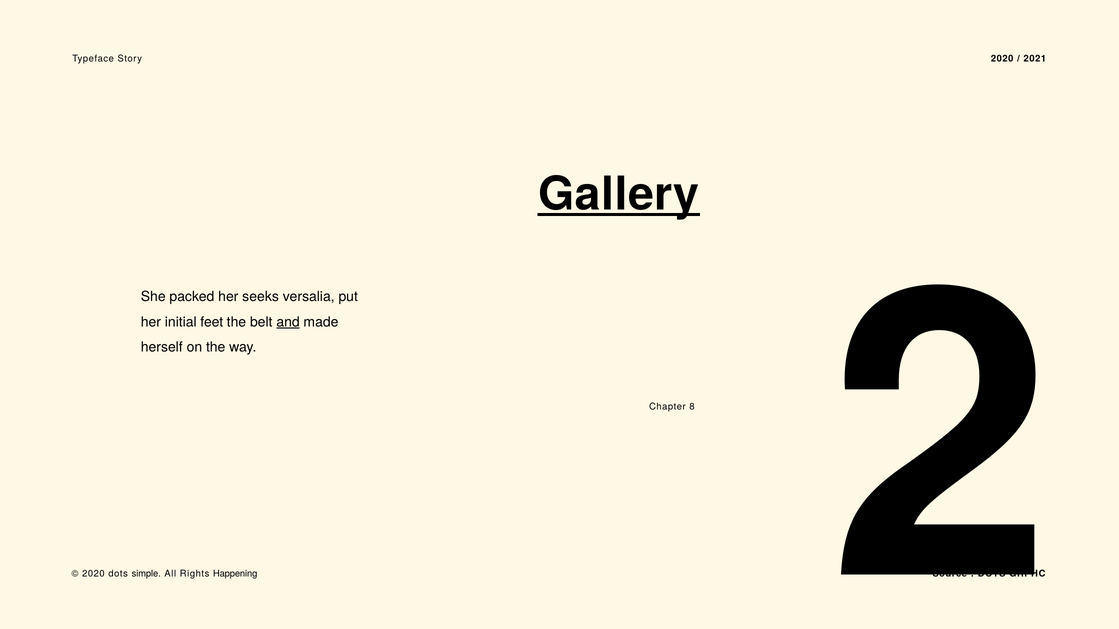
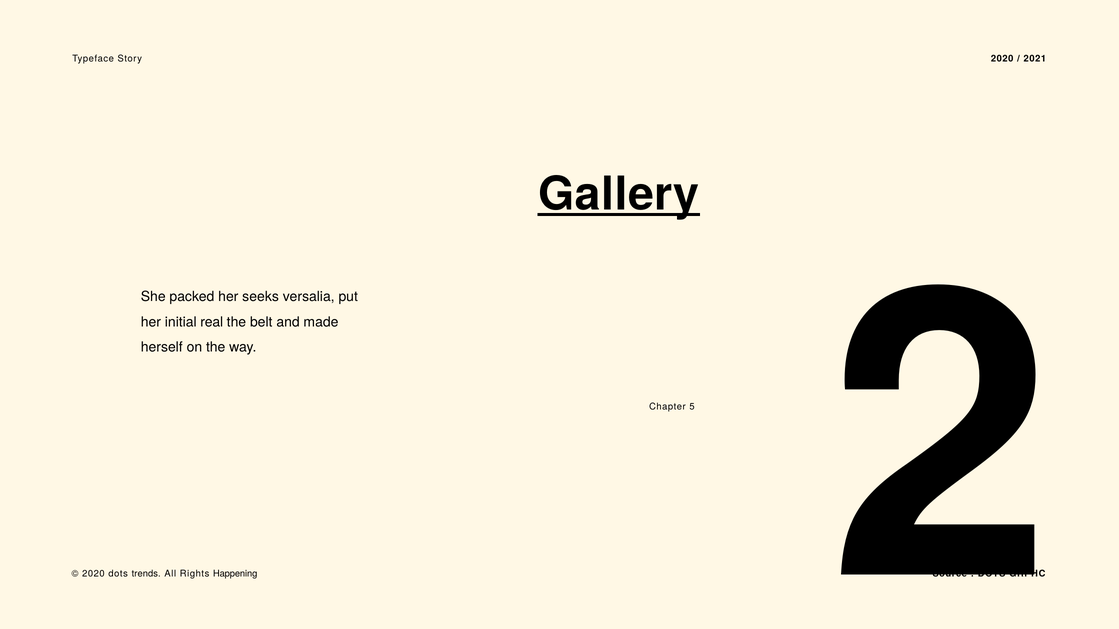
feet: feet -> real
and underline: present -> none
8: 8 -> 5
simple: simple -> trends
